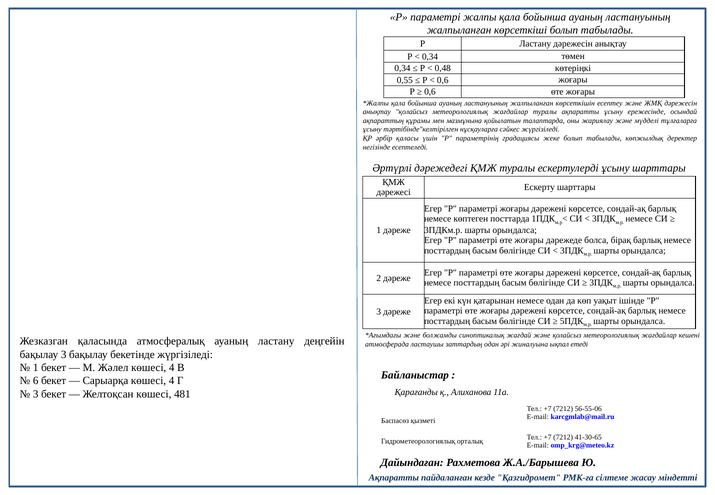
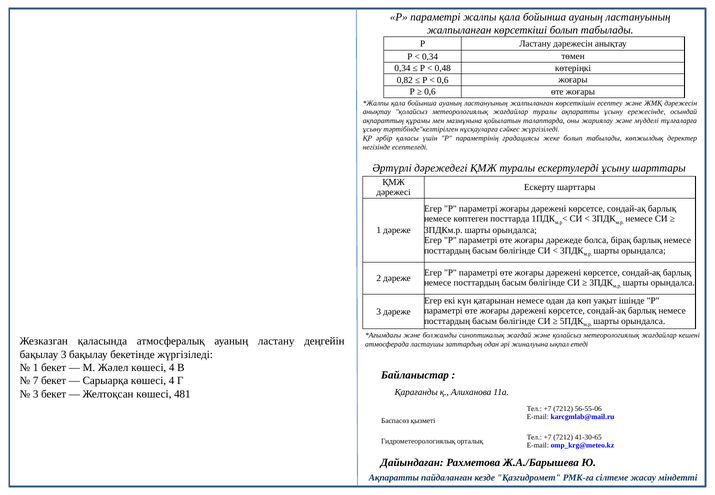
0,55: 0,55 -> 0,82
6: 6 -> 7
